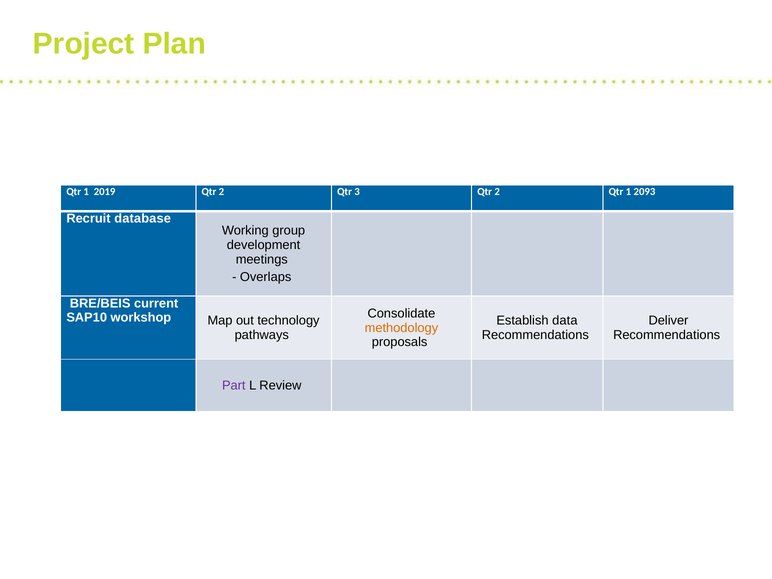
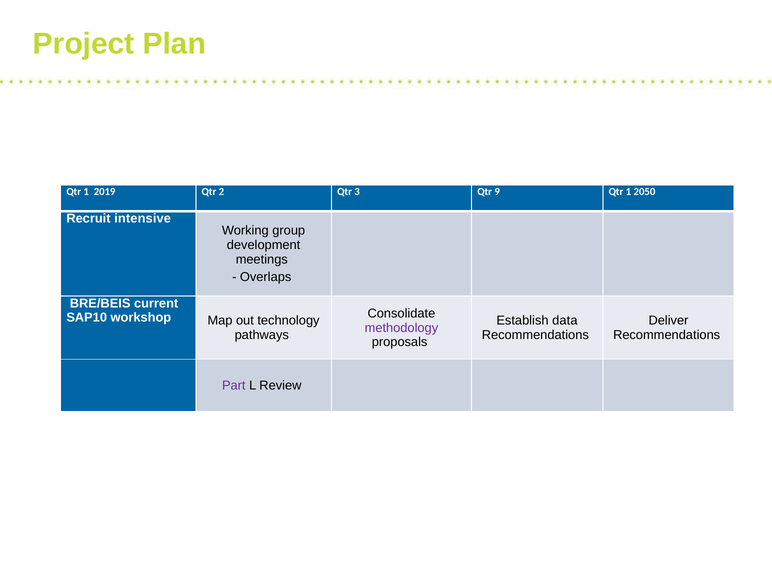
3 Qtr 2: 2 -> 9
2093: 2093 -> 2050
database: database -> intensive
methodology colour: orange -> purple
